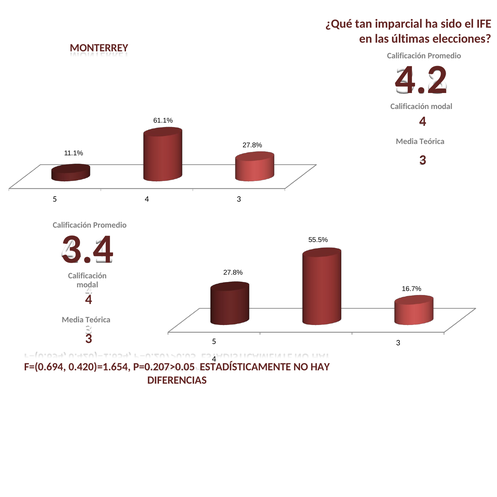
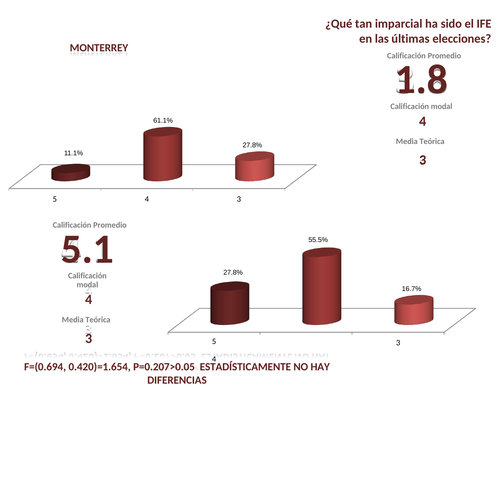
4.2: 4.2 -> 1.8
3.4: 3.4 -> 5.1
